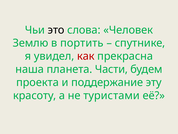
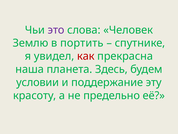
это colour: black -> purple
Части: Части -> Здесь
проекта: проекта -> условии
туристами: туристами -> предельно
